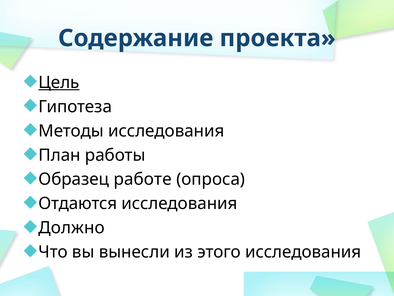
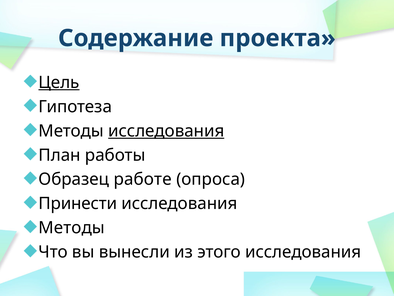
исследования at (166, 131) underline: none -> present
Отдаются: Отдаются -> Принести
Должно at (72, 227): Должно -> Методы
